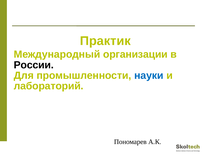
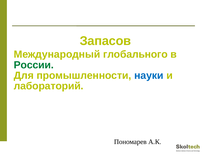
Практик: Практик -> Запасов
организации: организации -> глобального
России colour: black -> green
